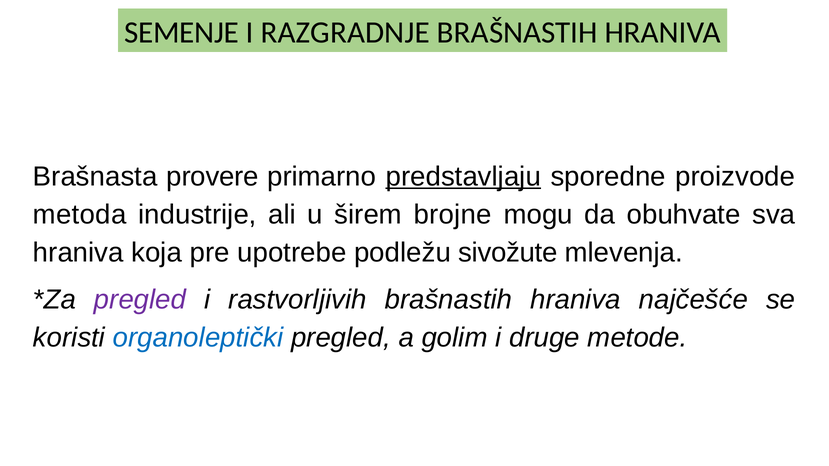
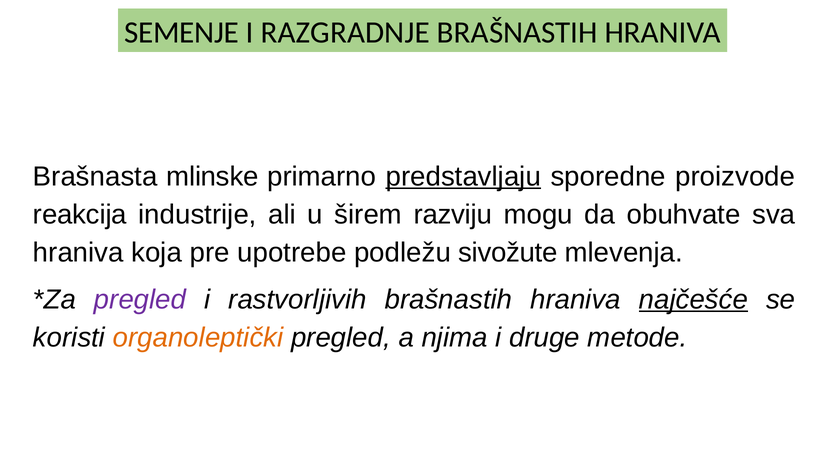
provere: provere -> mlinske
metoda: metoda -> reakcija
brojne: brojne -> razviju
najčešće underline: none -> present
organoleptički colour: blue -> orange
golim: golim -> njima
